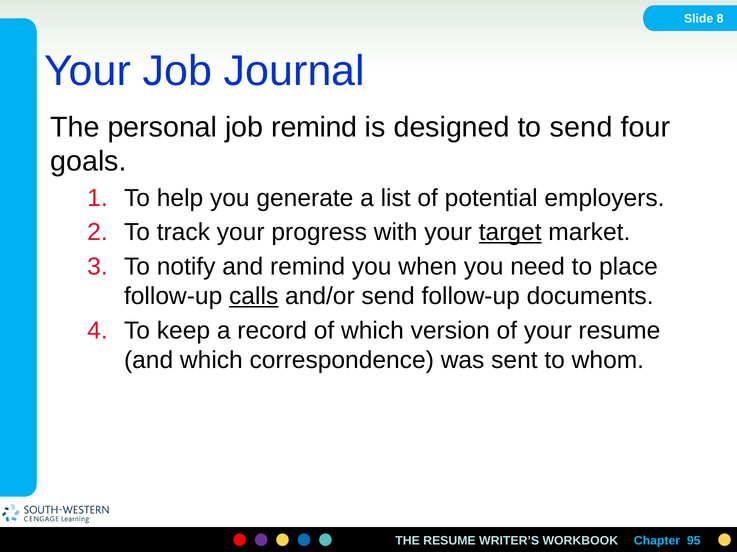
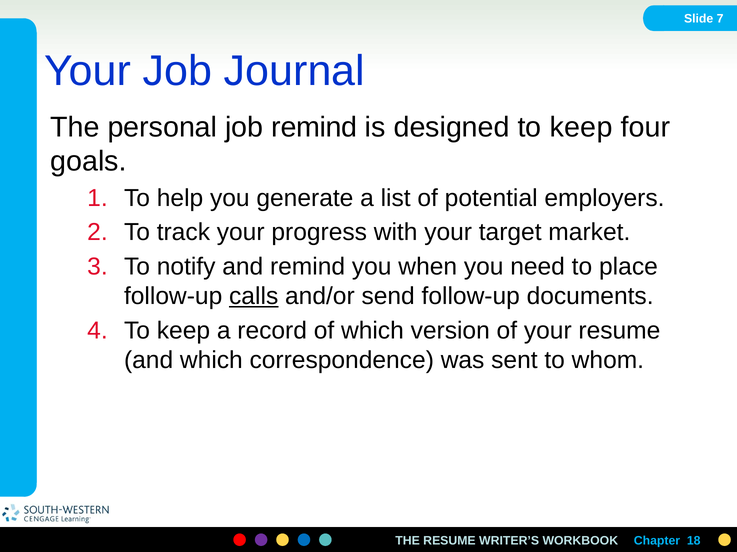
8: 8 -> 7
designed to send: send -> keep
target underline: present -> none
95: 95 -> 18
